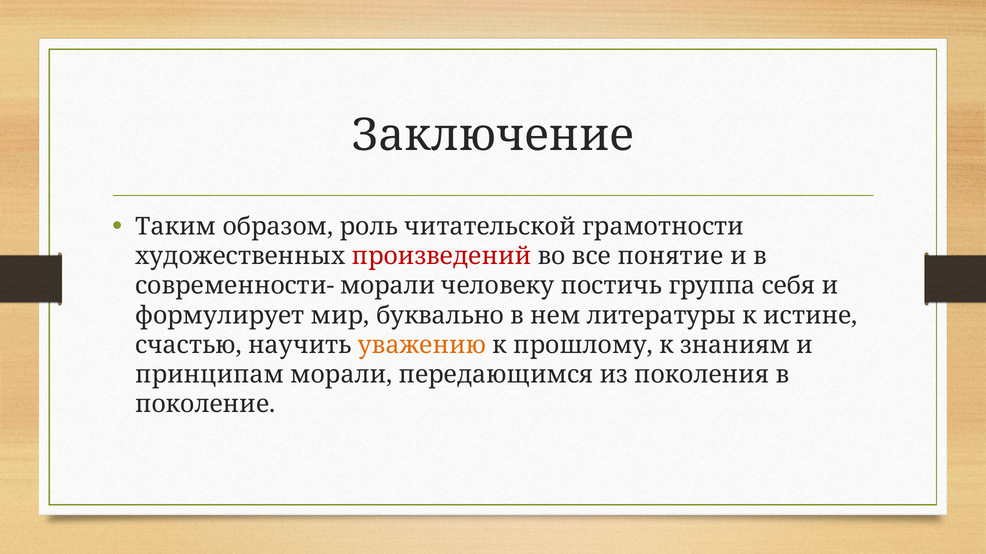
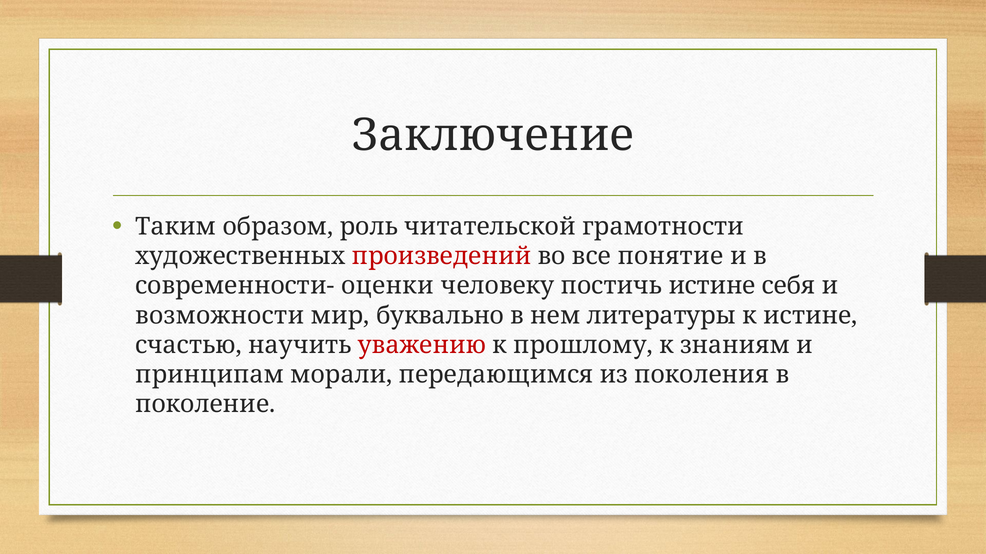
современности- морали: морали -> оценки
постичь группа: группа -> истине
формулирует: формулирует -> возможности
уважению colour: orange -> red
